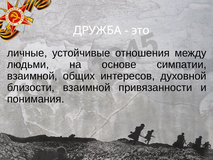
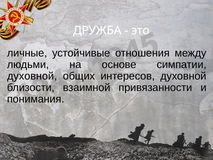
взаимной at (32, 76): взаимной -> духовной
